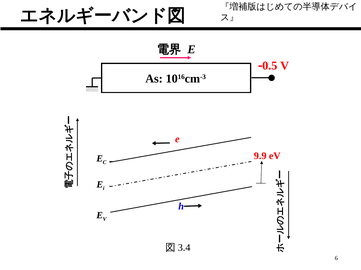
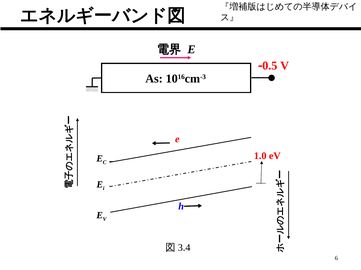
9.9: 9.9 -> 1.0
